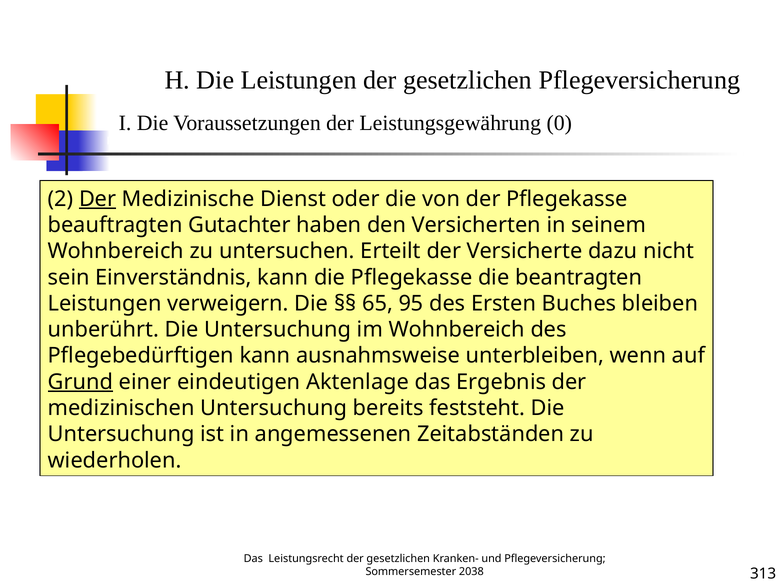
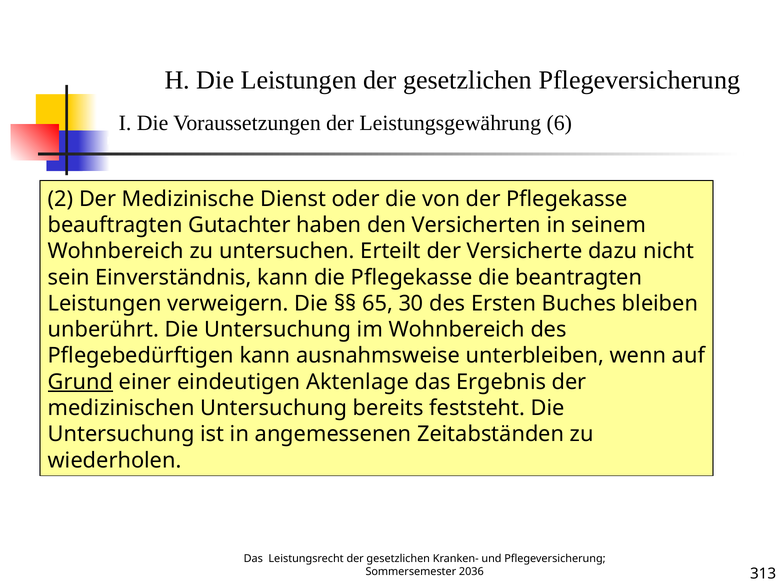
0: 0 -> 6
Der at (98, 199) underline: present -> none
95: 95 -> 30
2038: 2038 -> 2036
